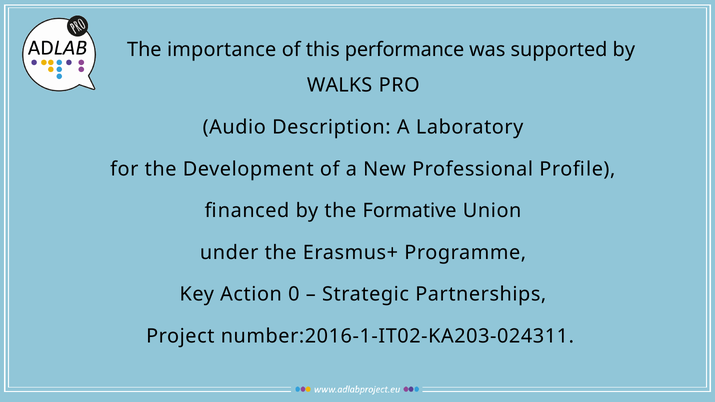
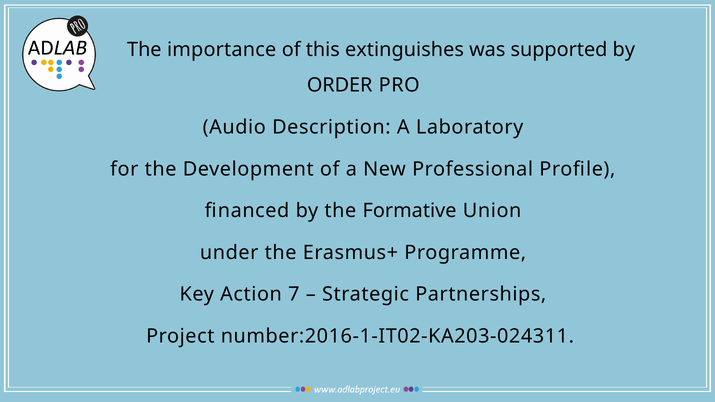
performance: performance -> extinguishes
WALKS: WALKS -> ORDER
0: 0 -> 7
